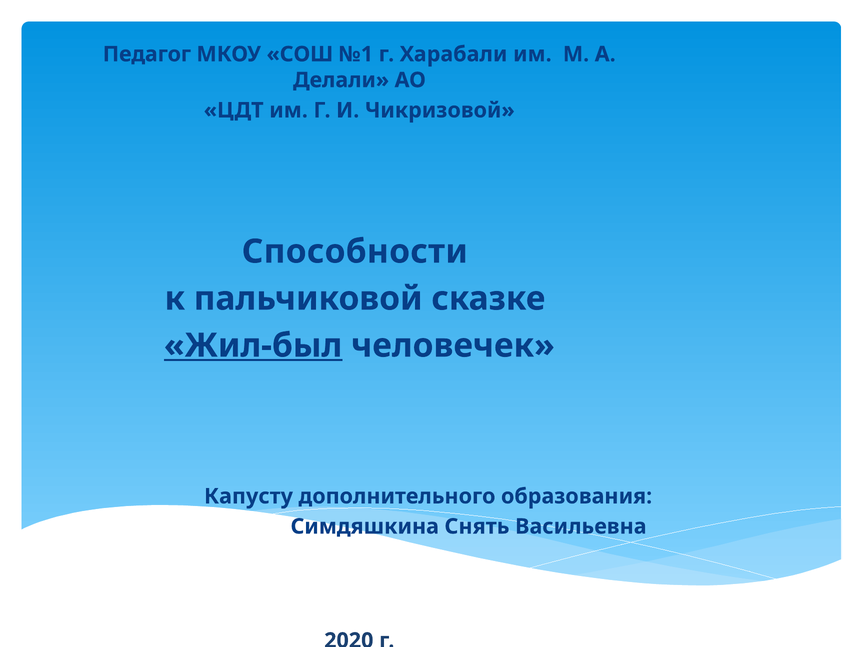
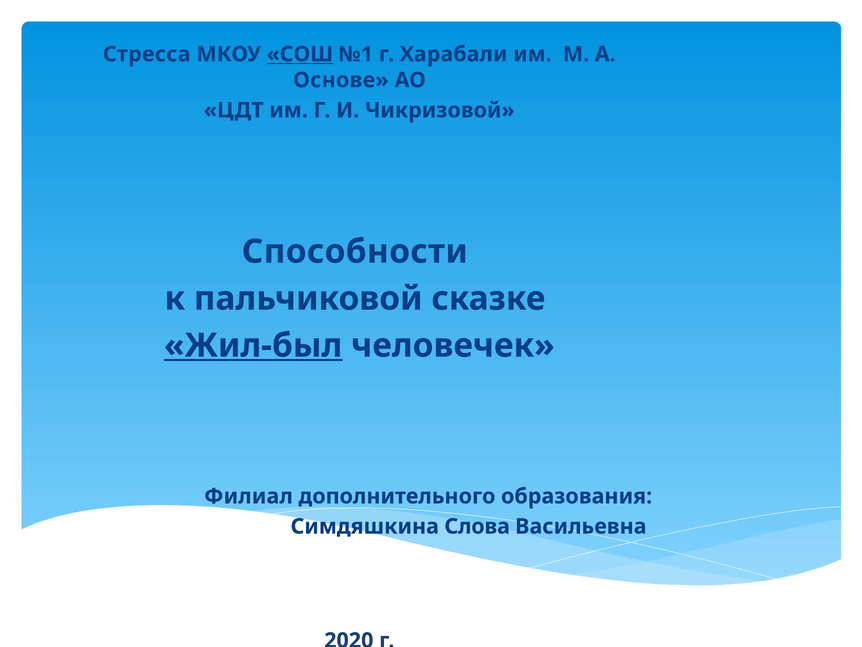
Педагог: Педагог -> Стресса
СОШ underline: none -> present
Делали: Делали -> Основе
Капусту: Капусту -> Филиал
Снять: Снять -> Слова
